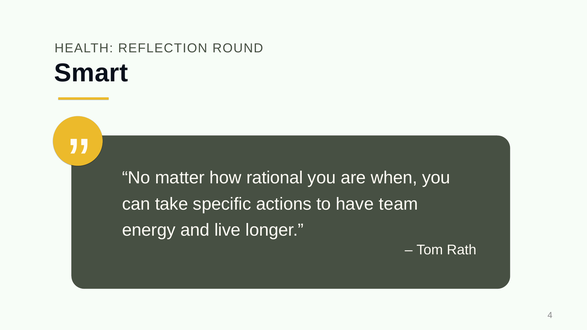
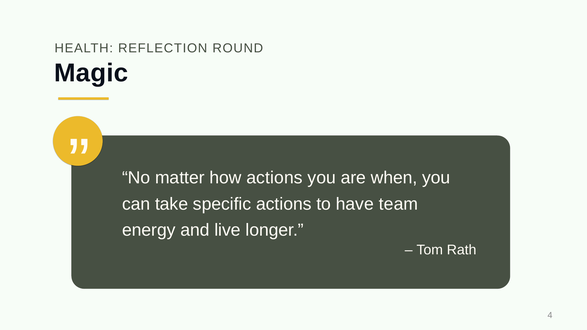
Smart: Smart -> Magic
how rational: rational -> actions
